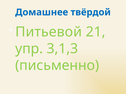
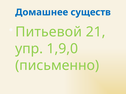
твёрдой: твёрдой -> существ
3,1,3: 3,1,3 -> 1,9,0
